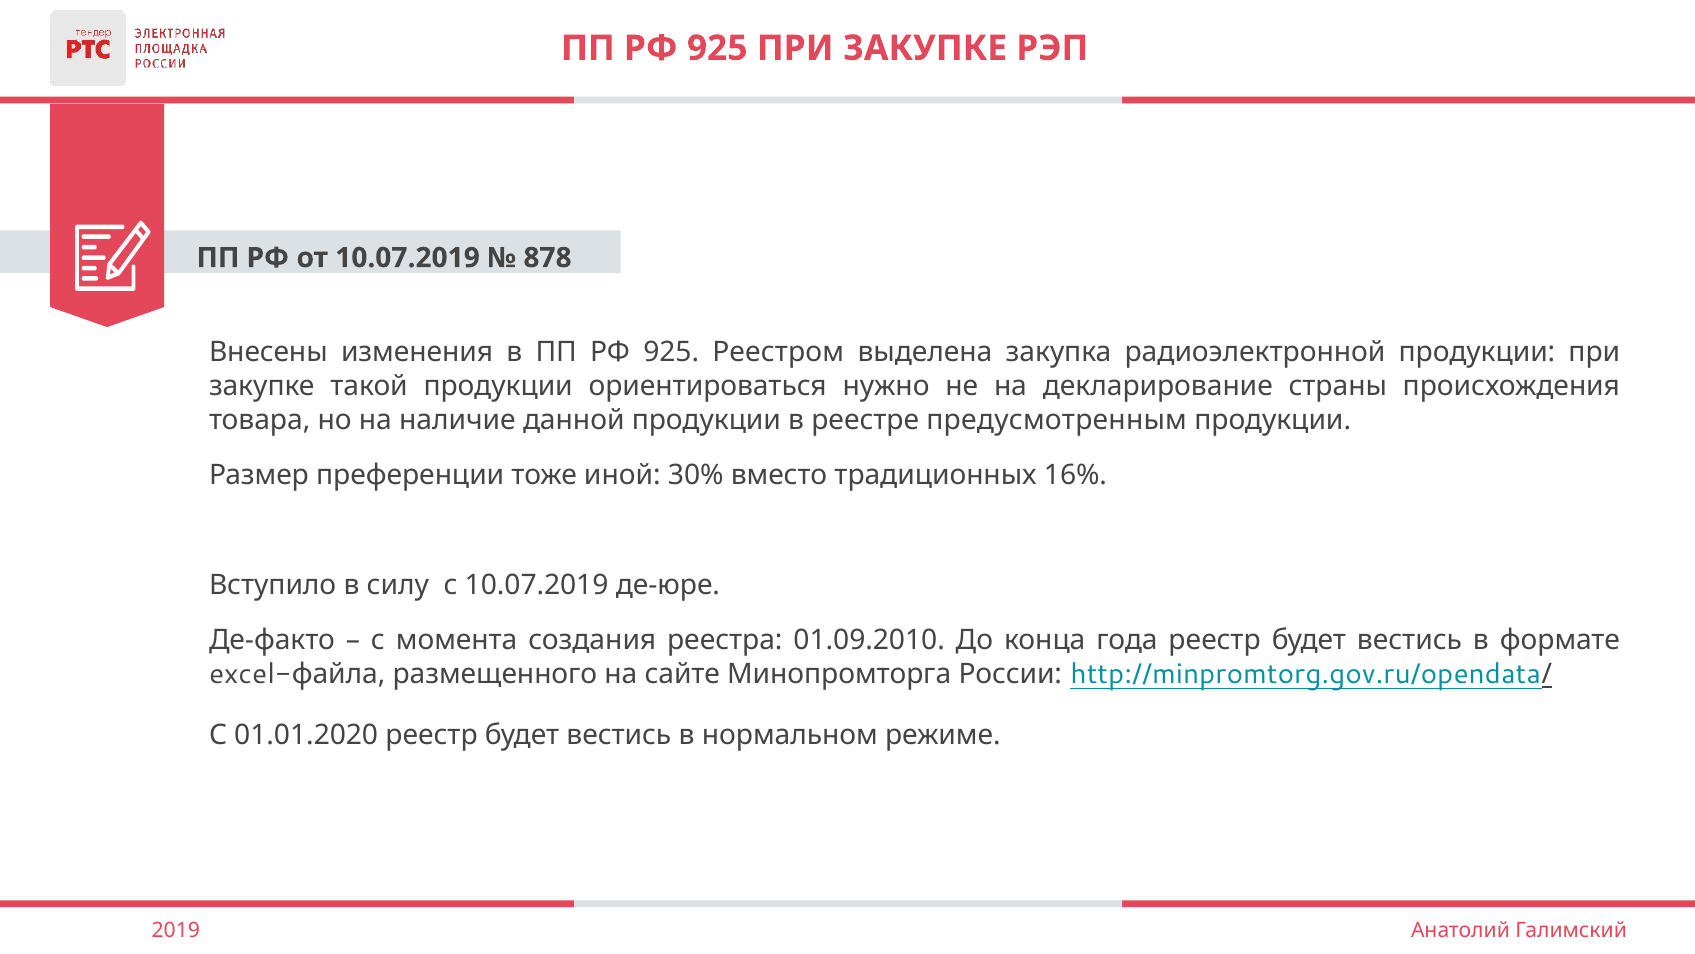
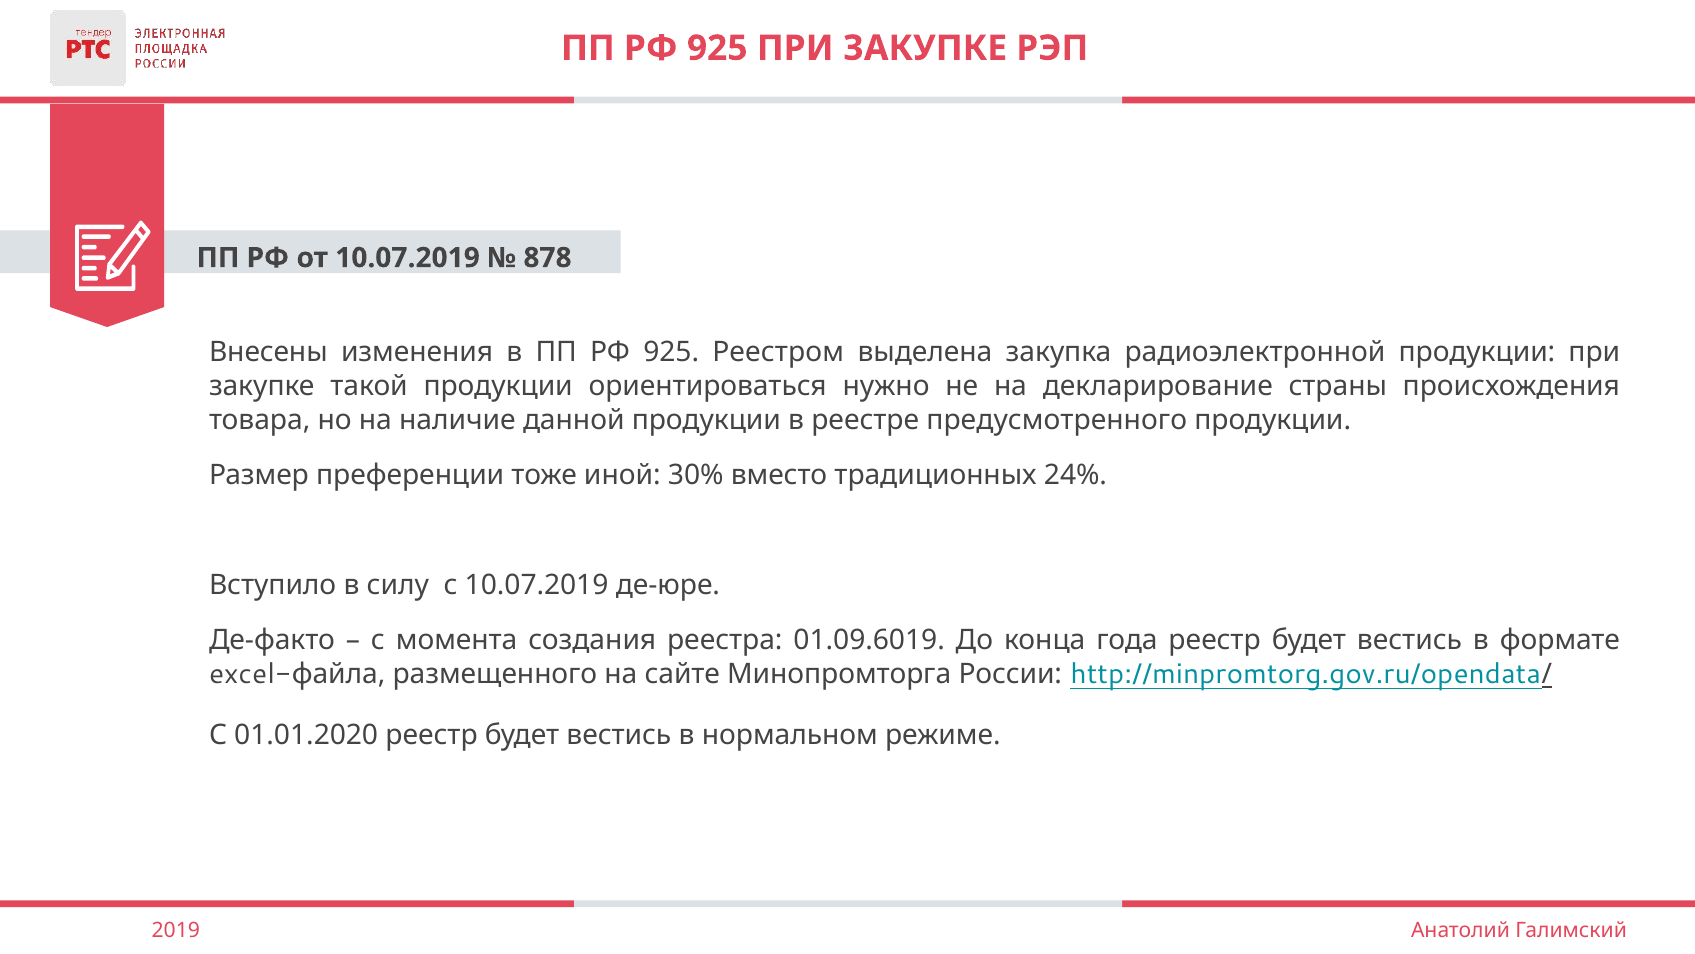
предусмотренным: предусмотренным -> предусмотренного
16%: 16% -> 24%
01.09.2010: 01.09.2010 -> 01.09.6019
